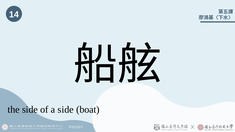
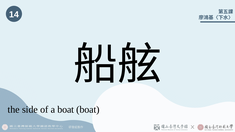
a side: side -> boat
